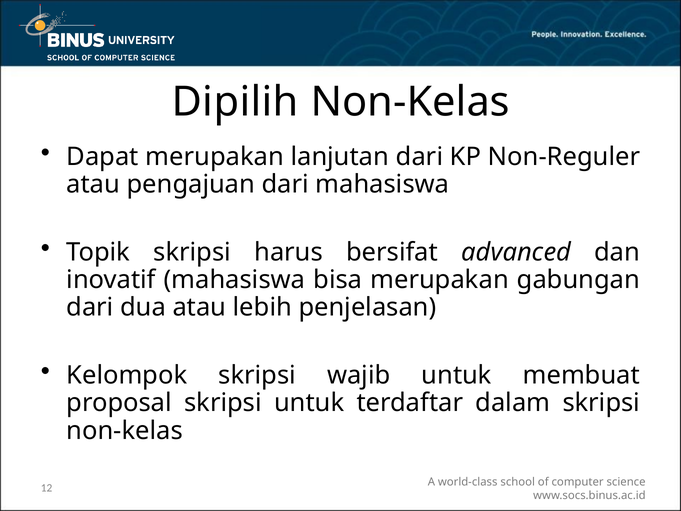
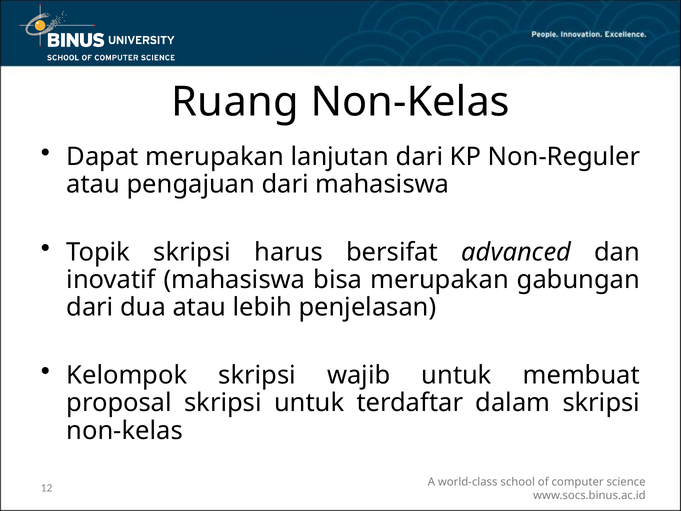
Dipilih: Dipilih -> Ruang
